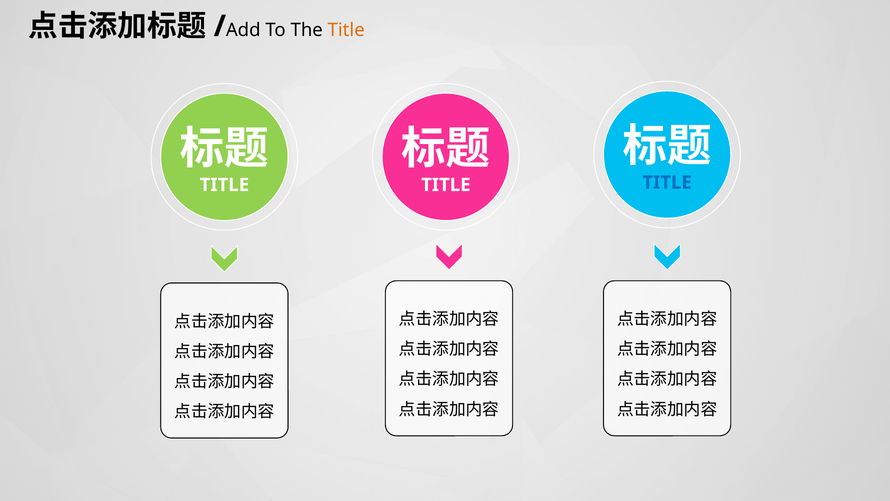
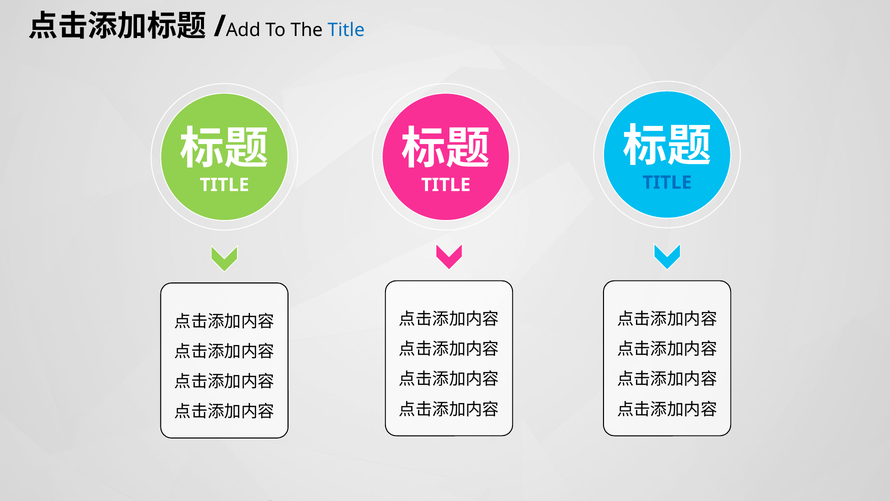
Title at (346, 30) colour: orange -> blue
